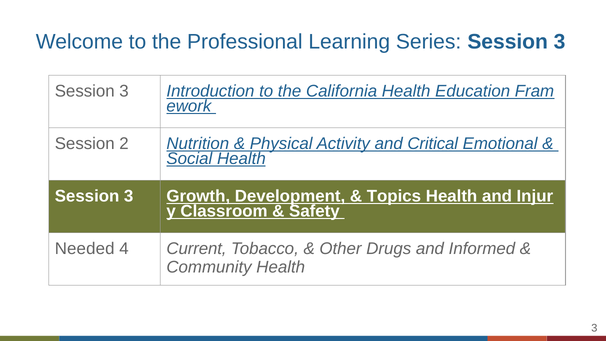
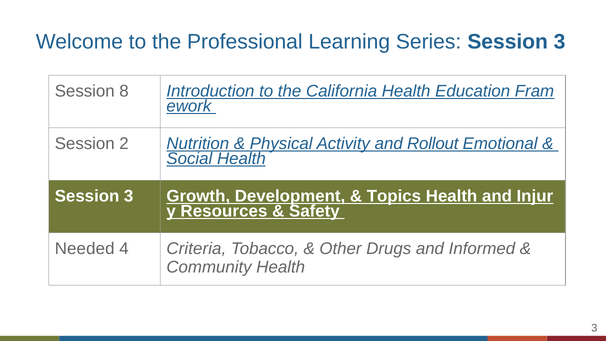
3 at (124, 91): 3 -> 8
Critical: Critical -> Rollout
Classroom: Classroom -> Resources
Current: Current -> Criteria
